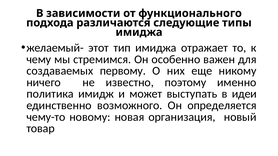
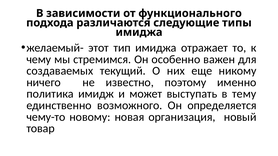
первому: первому -> текущий
идеи: идеи -> тему
